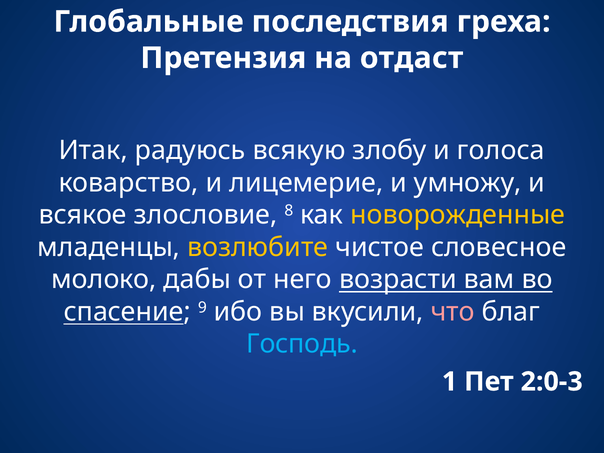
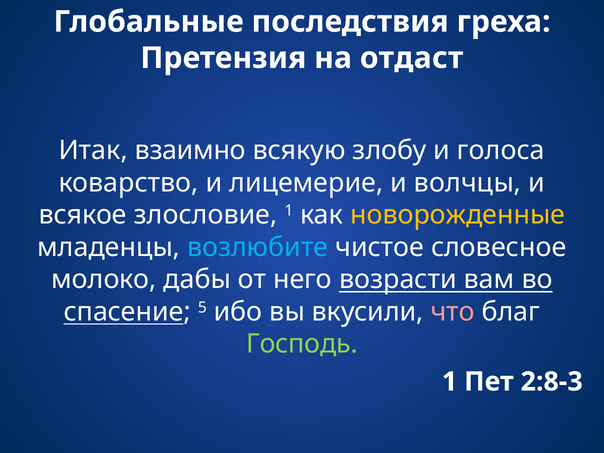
радуюсь: радуюсь -> взаимно
умножу: умножу -> волчцы
злословие 8: 8 -> 1
возлюбите colour: yellow -> light blue
9: 9 -> 5
Господь colour: light blue -> light green
2:0-3: 2:0-3 -> 2:8-3
